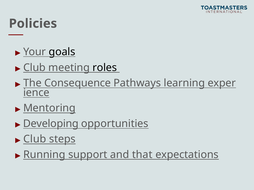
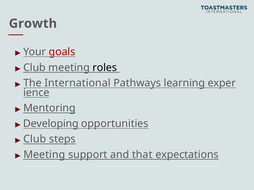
Policies: Policies -> Growth
goals colour: black -> red
Consequence: Consequence -> International
Running at (44, 155): Running -> Meeting
